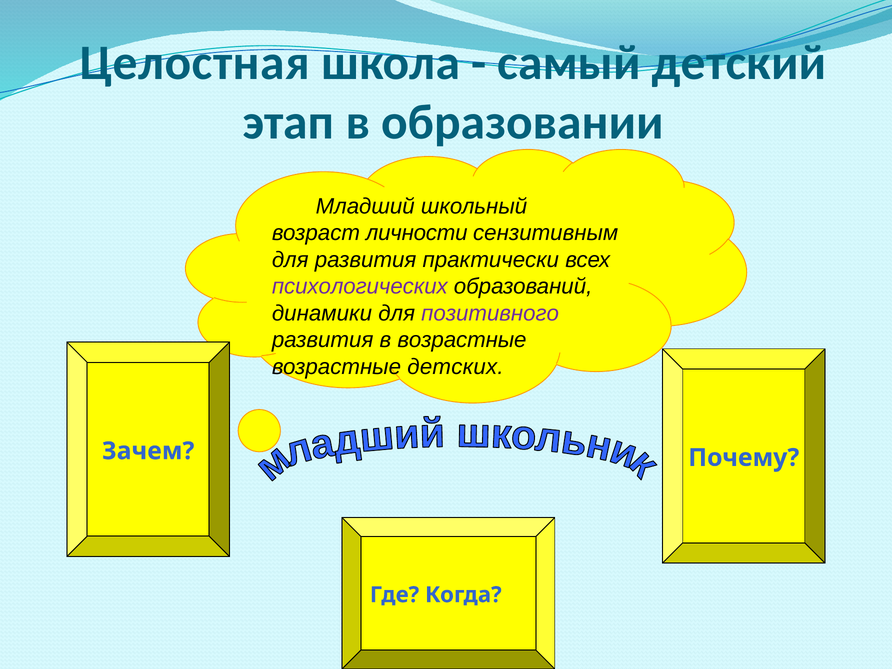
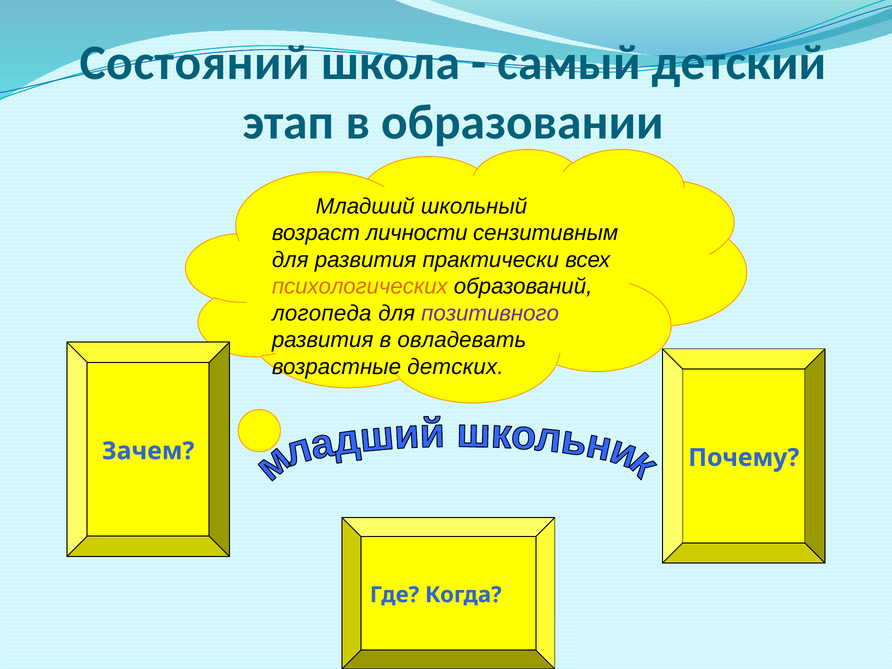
Целостная: Целостная -> Состояний
психологических colour: purple -> orange
динамики: динамики -> логопеда
в возрастные: возрастные -> овладевать
